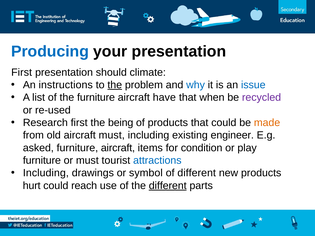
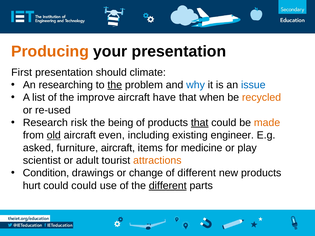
Producing colour: blue -> orange
instructions: instructions -> researching
the furniture: furniture -> improve
recycled colour: purple -> orange
Research first: first -> risk
that at (200, 123) underline: none -> present
old underline: none -> present
aircraft must: must -> even
condition: condition -> medicine
furniture at (42, 161): furniture -> scientist
or must: must -> adult
attractions colour: blue -> orange
Including at (46, 173): Including -> Condition
symbol: symbol -> change
could reach: reach -> could
